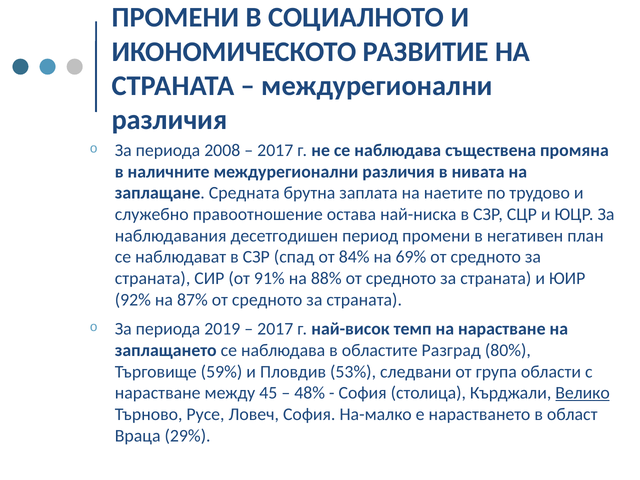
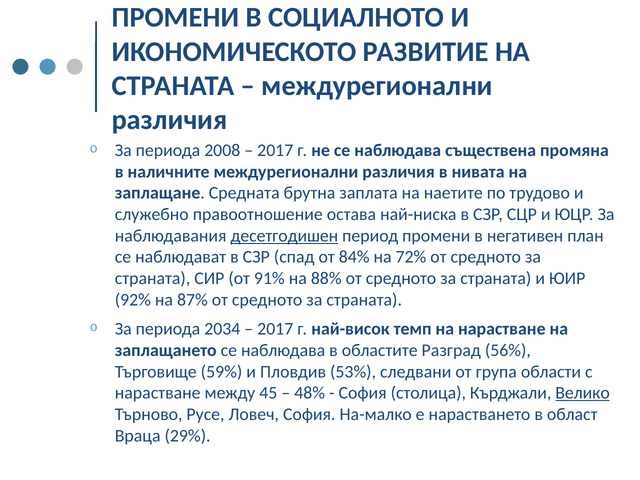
десетгодишен underline: none -> present
69%: 69% -> 72%
2019: 2019 -> 2034
80%: 80% -> 56%
